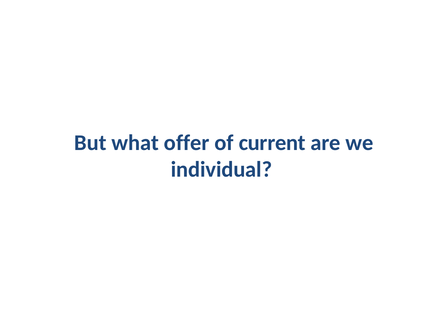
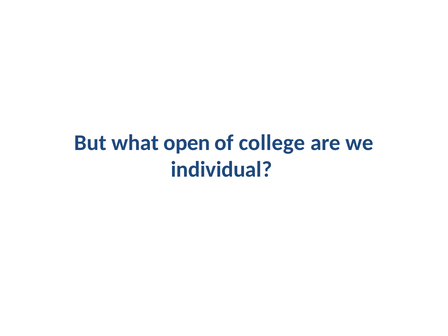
offer: offer -> open
current: current -> college
